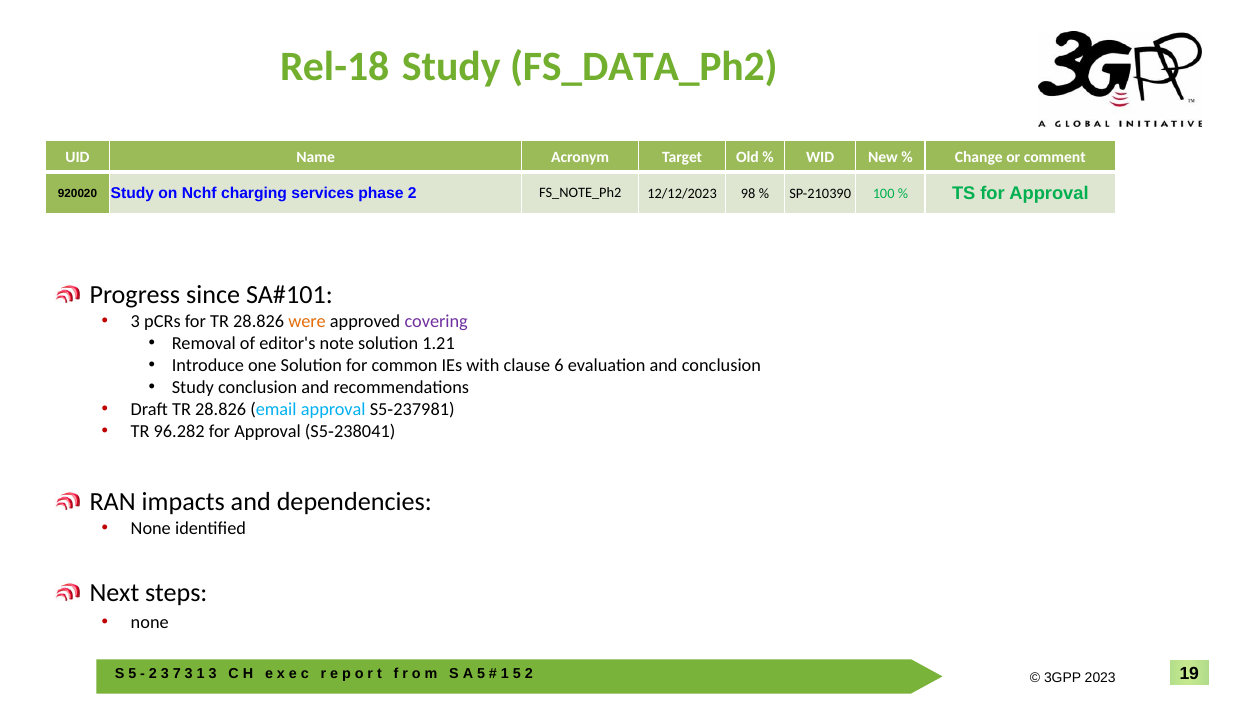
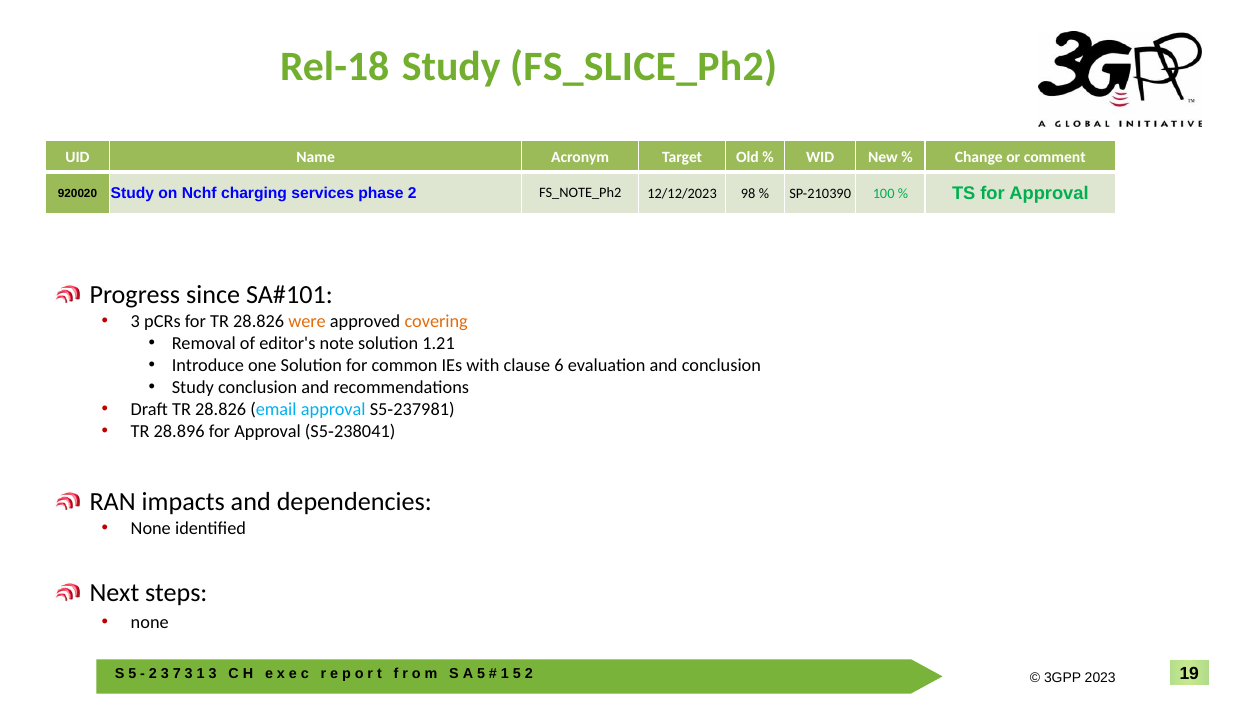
FS_DATA_Ph2: FS_DATA_Ph2 -> FS_SLICE_Ph2
covering colour: purple -> orange
96.282: 96.282 -> 28.896
